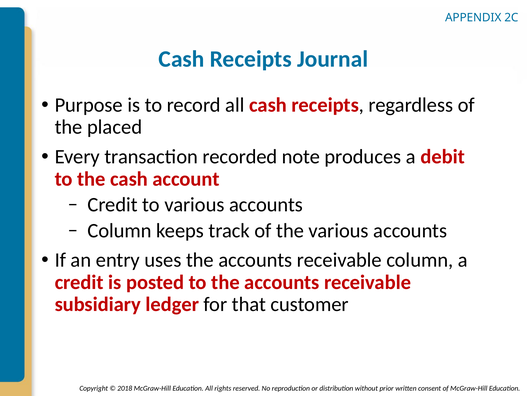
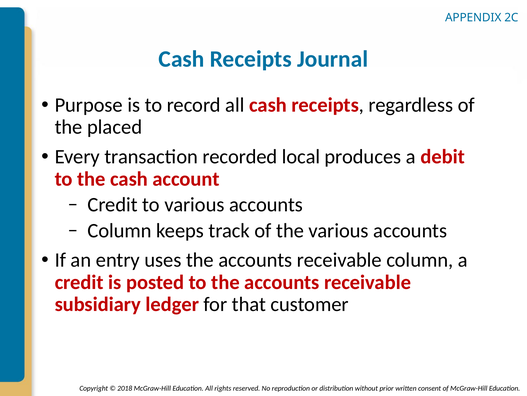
note: note -> local
